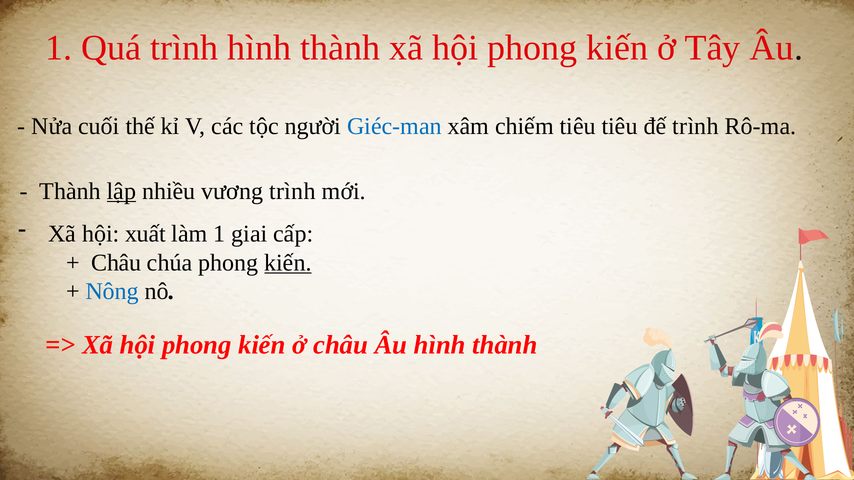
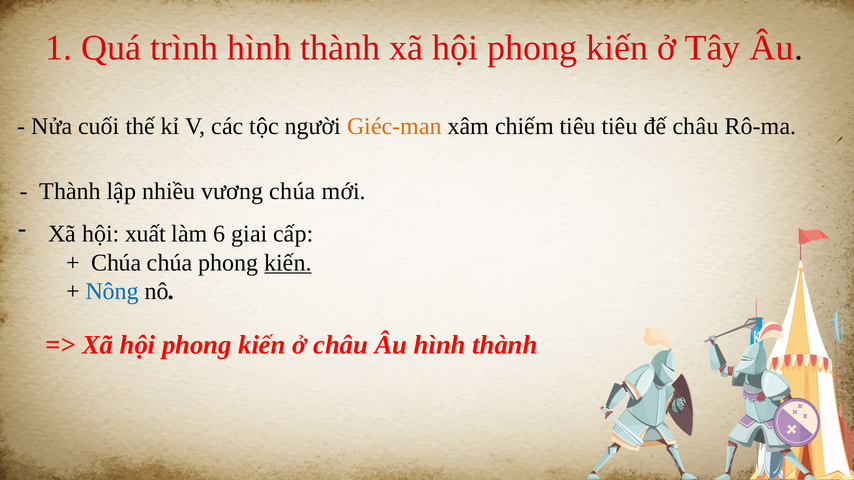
Giéc-man colour: blue -> orange
đế trình: trình -> châu
lập underline: present -> none
vương trình: trình -> chúa
làm 1: 1 -> 6
Châu at (116, 263): Châu -> Chúa
